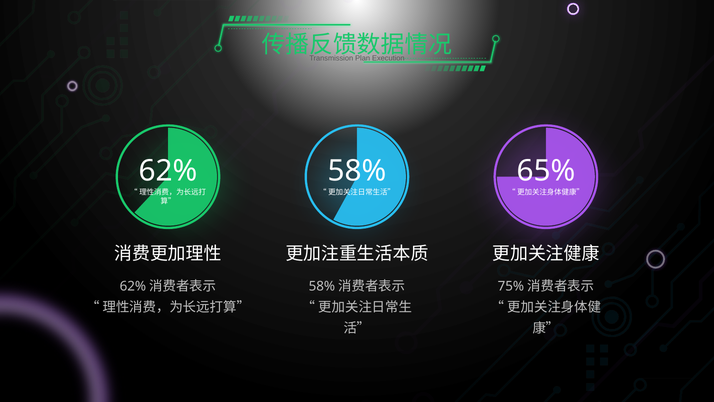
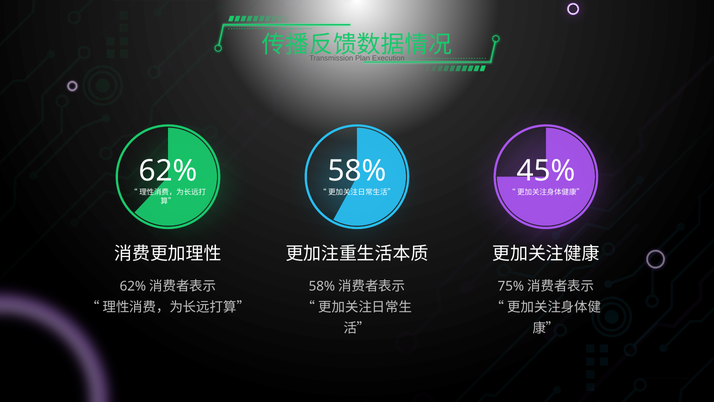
65%: 65% -> 45%
